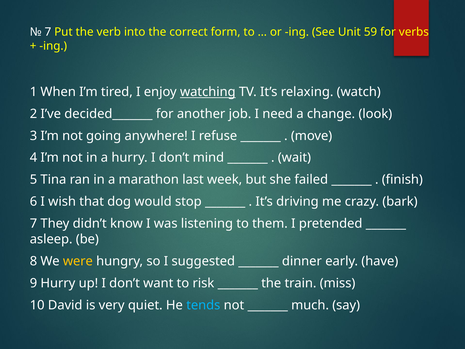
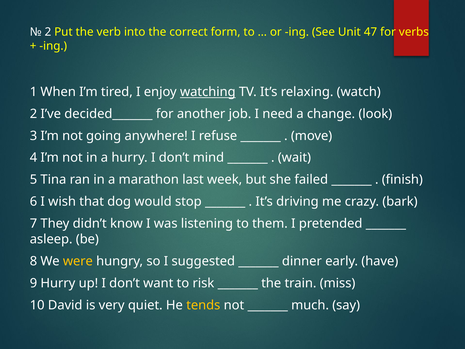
7 at (48, 32): 7 -> 2
59: 59 -> 47
tends colour: light blue -> yellow
